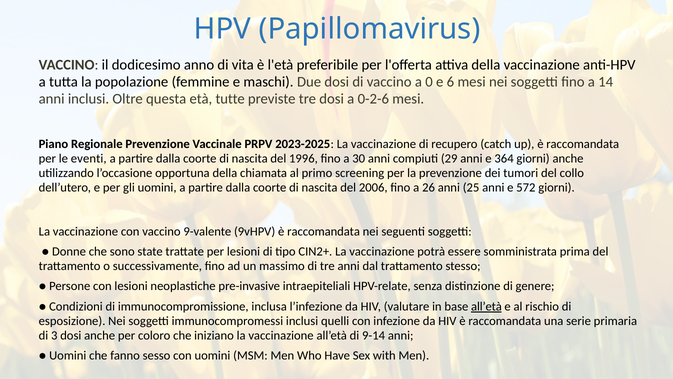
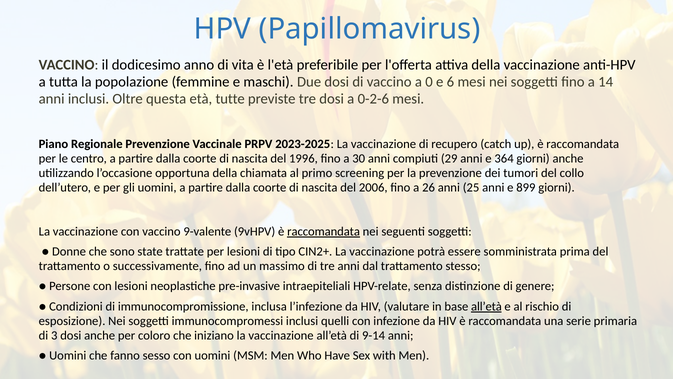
eventi: eventi -> centro
572: 572 -> 899
raccomandata at (324, 231) underline: none -> present
